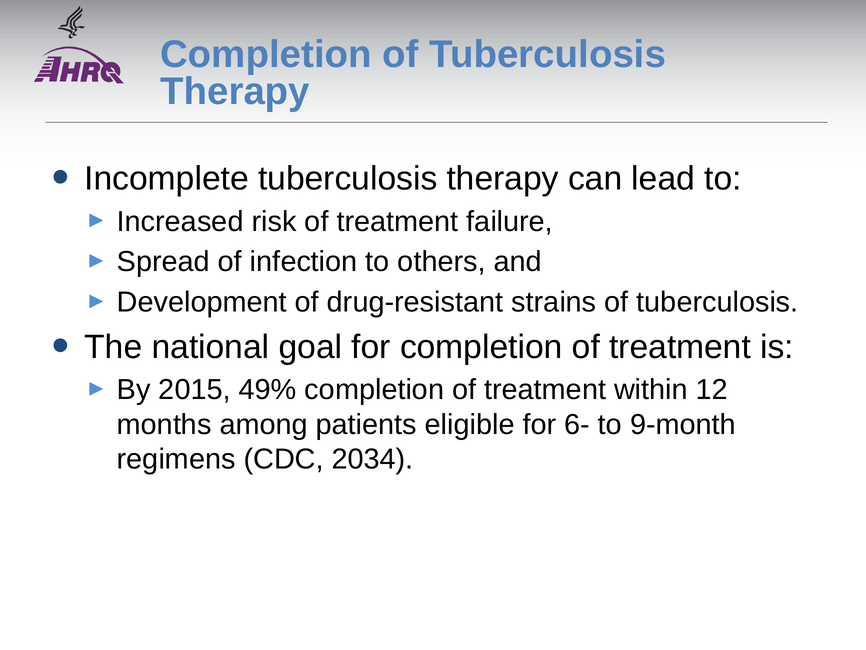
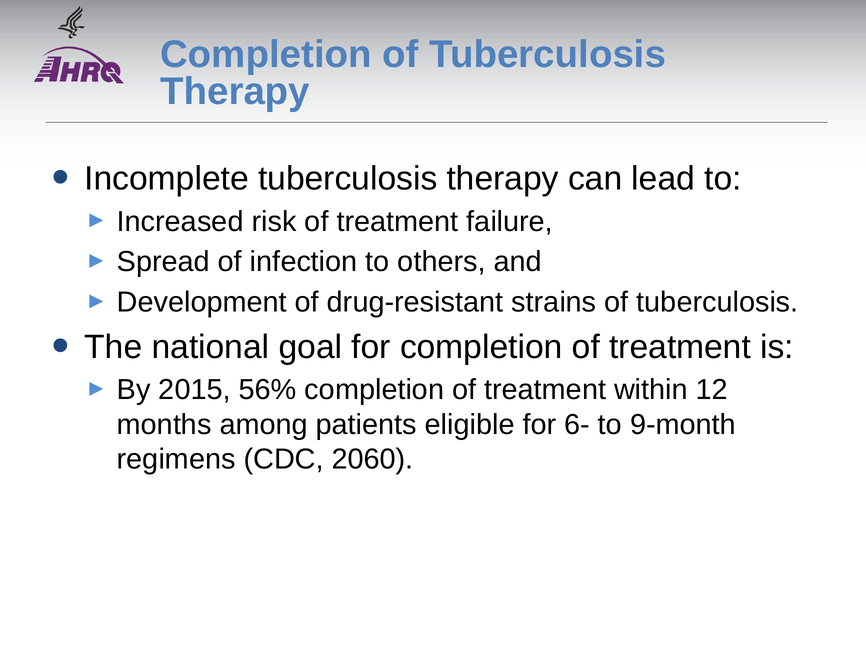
49%: 49% -> 56%
2034: 2034 -> 2060
